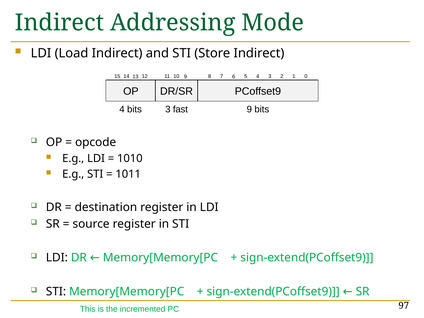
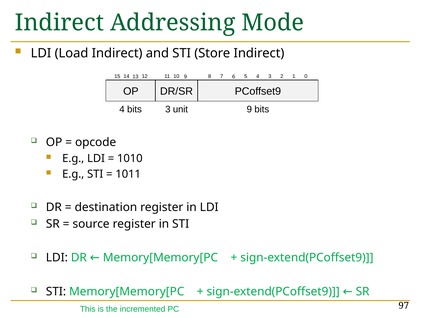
fast: fast -> unit
